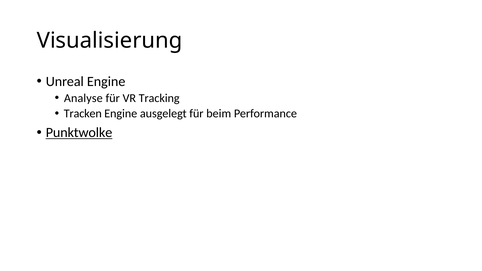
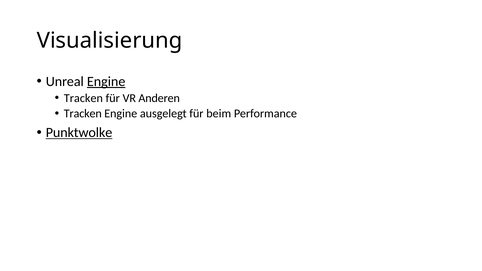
Engine at (106, 81) underline: none -> present
Analyse at (83, 98): Analyse -> Tracken
Tracking: Tracking -> Anderen
